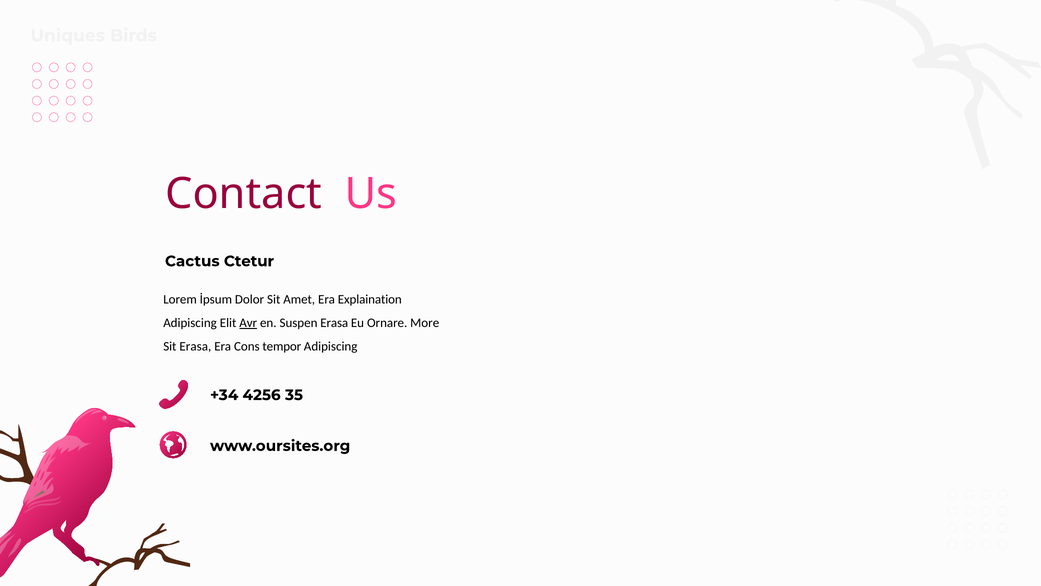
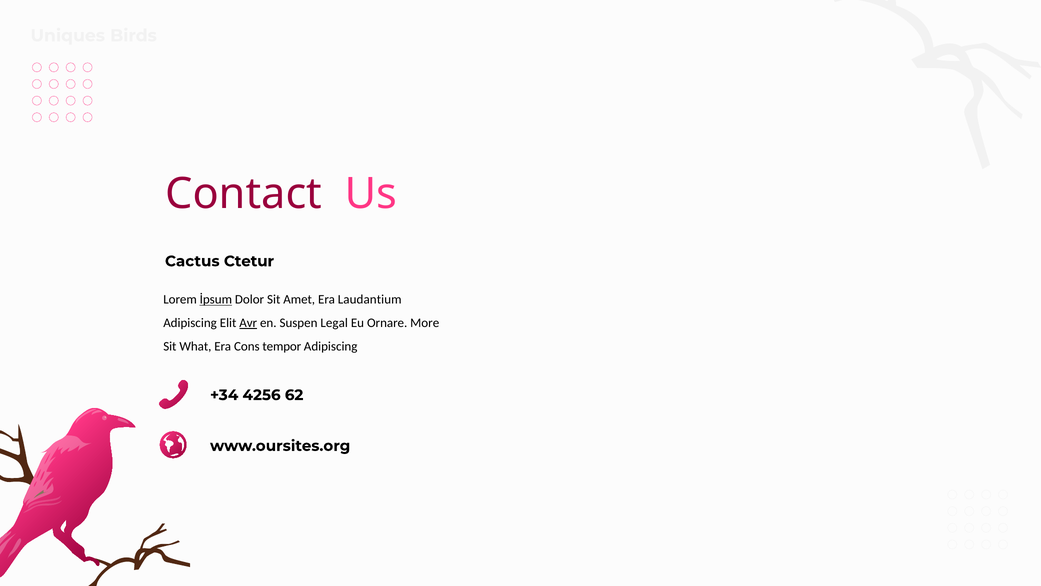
İpsum underline: none -> present
Explaination: Explaination -> Laudantium
Suspen Erasa: Erasa -> Legal
Sit Erasa: Erasa -> What
35: 35 -> 62
